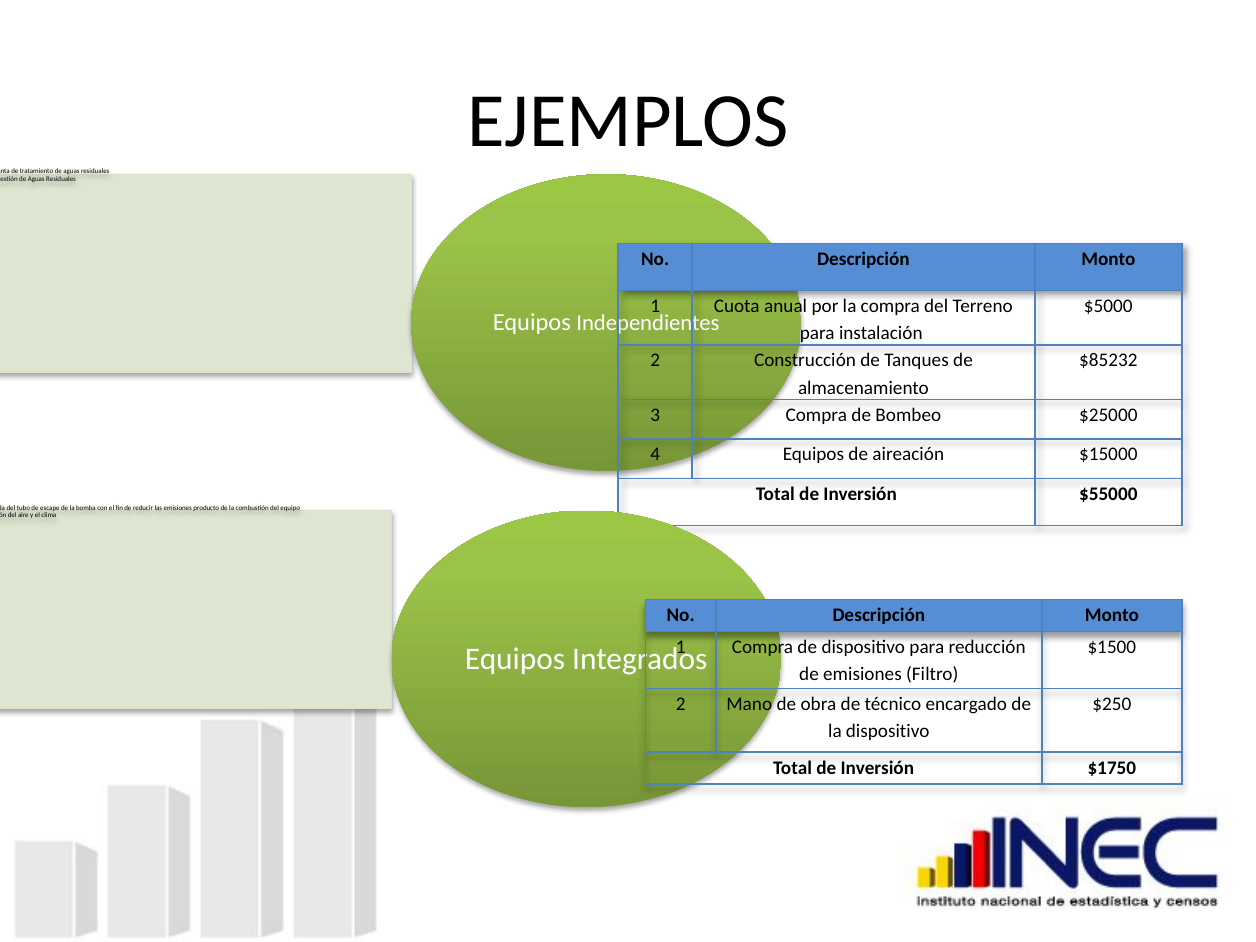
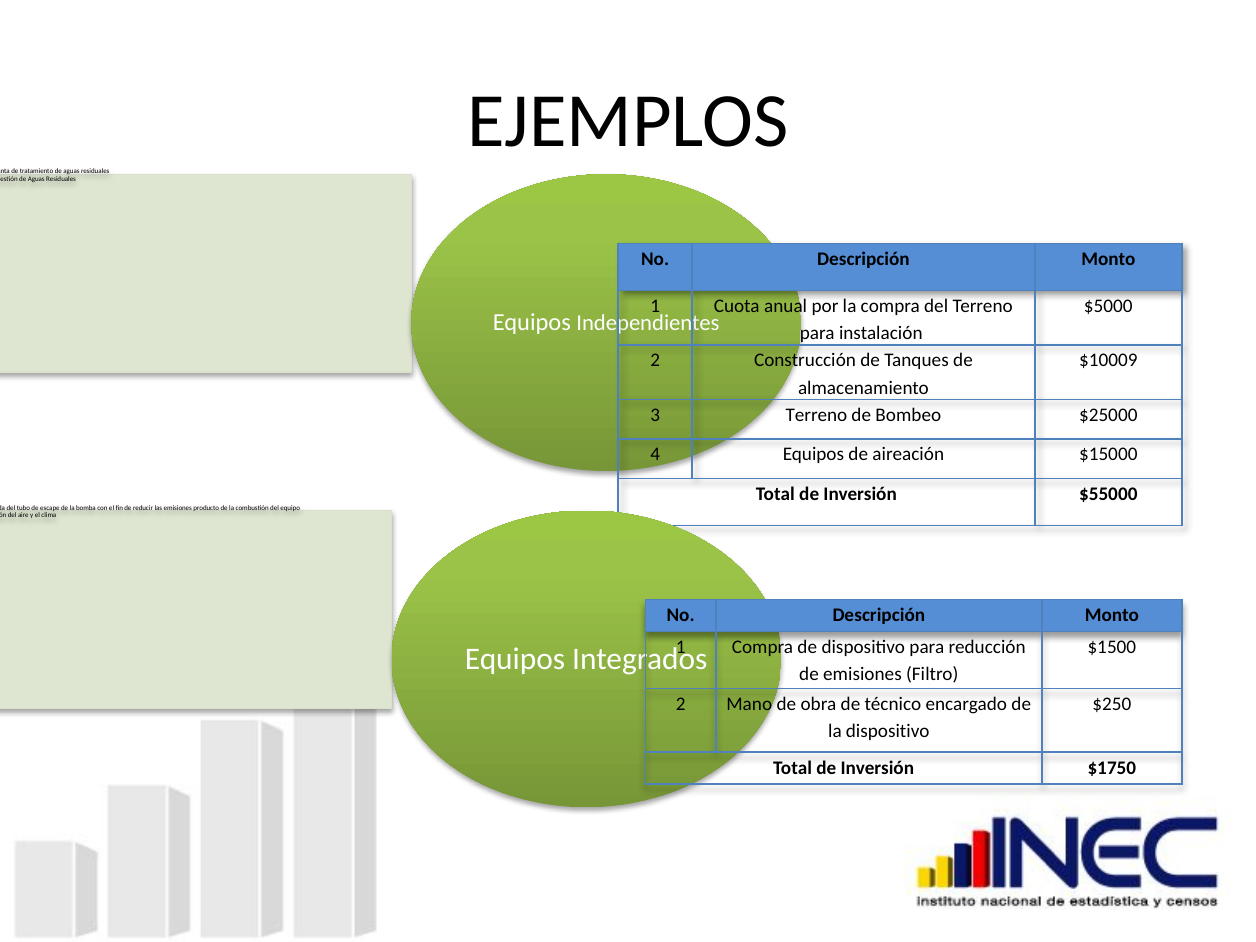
$85232: $85232 -> $10009
3 Compra: Compra -> Terreno
